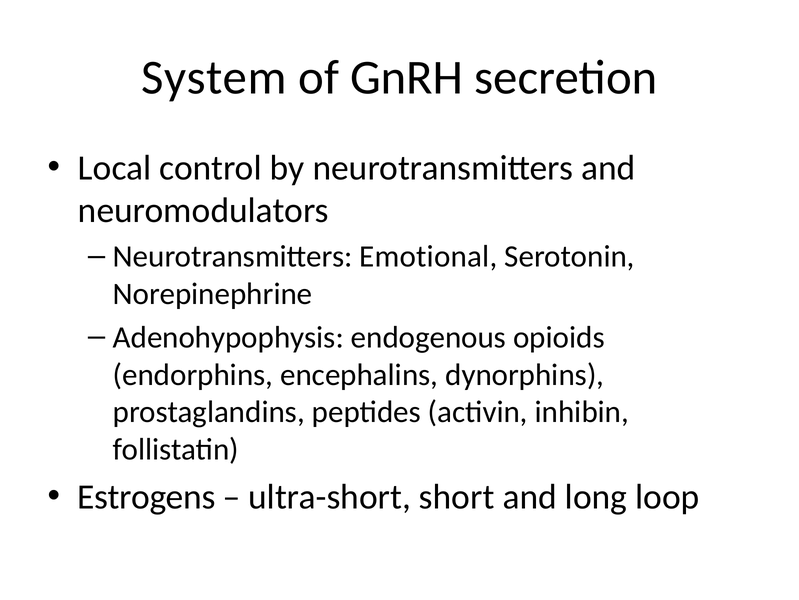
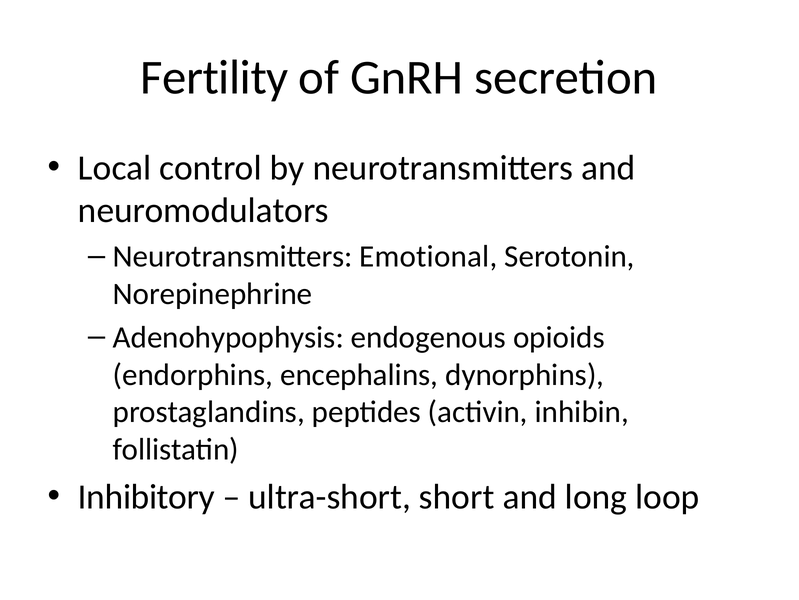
System: System -> Fertility
Estrogens: Estrogens -> Inhibitory
